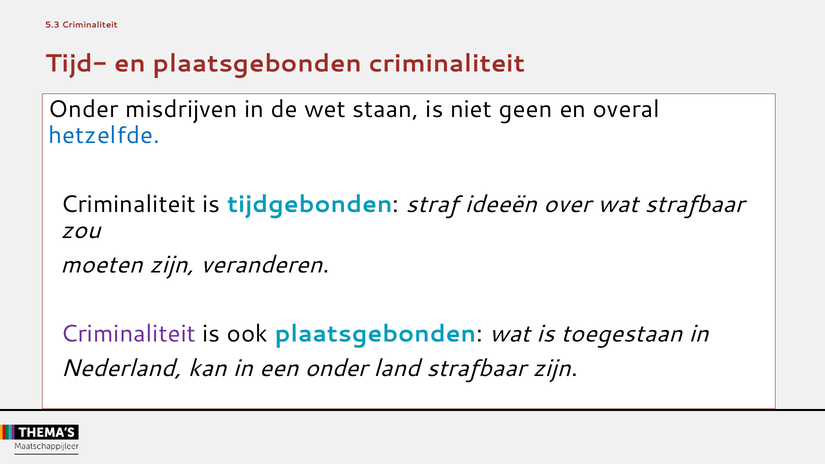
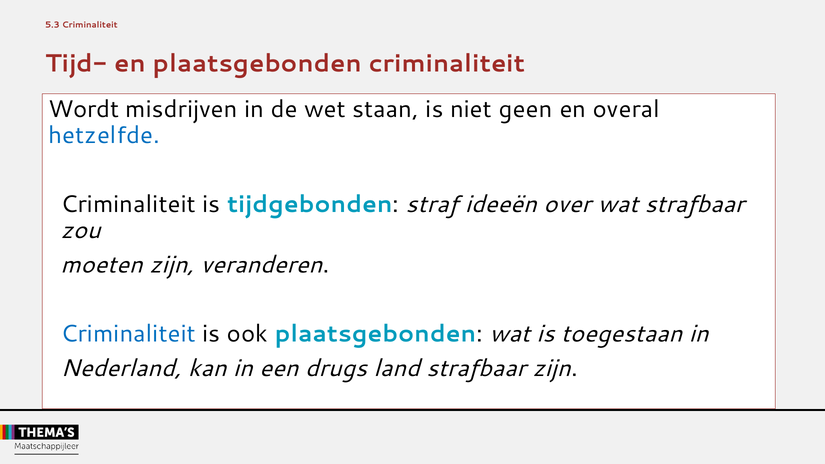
Onder at (84, 109): Onder -> Wordt
Criminaliteit at (128, 334) colour: purple -> blue
een onder: onder -> drugs
